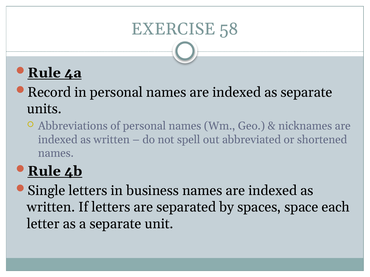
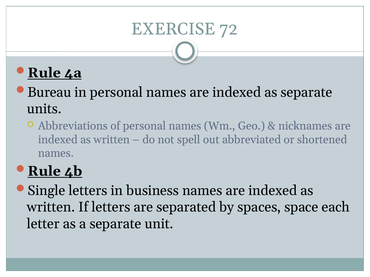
58: 58 -> 72
Record: Record -> Bureau
